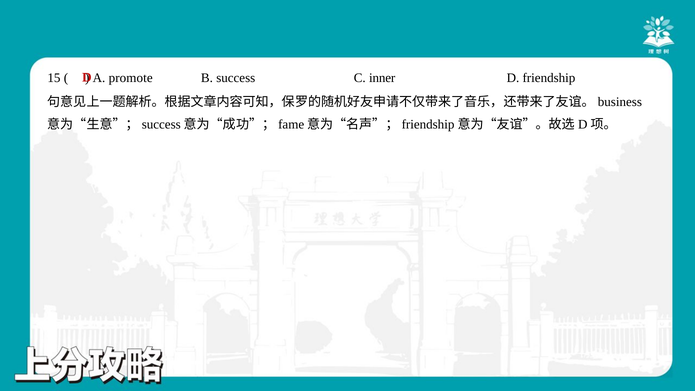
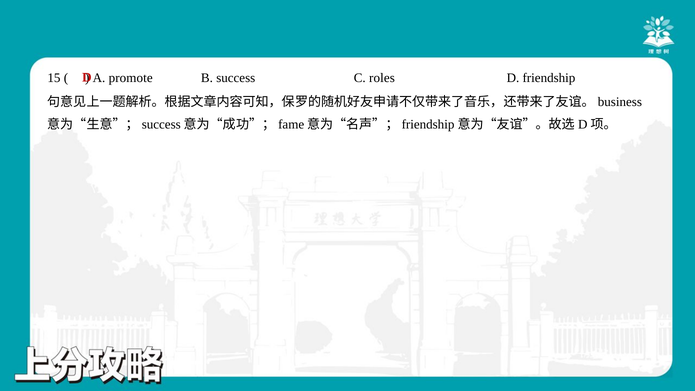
inner: inner -> roles
